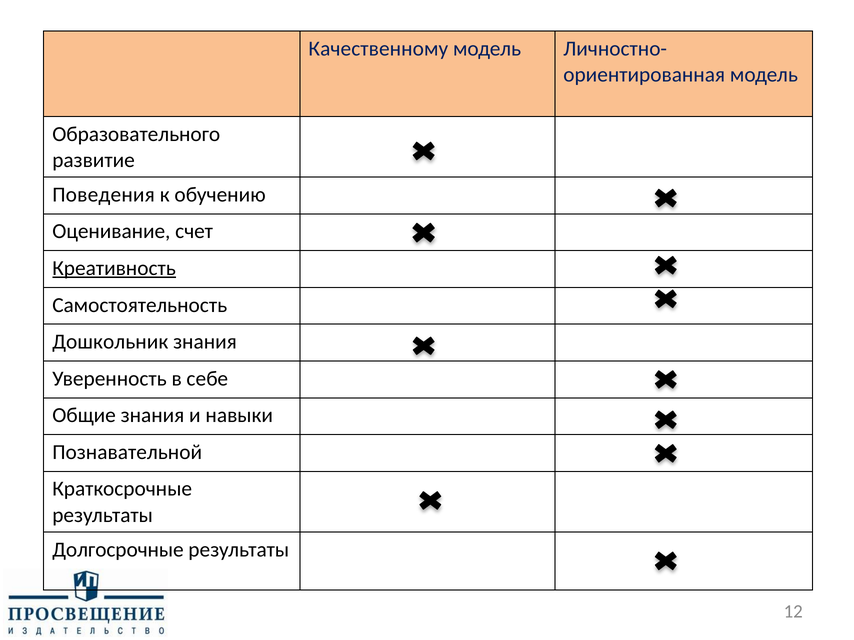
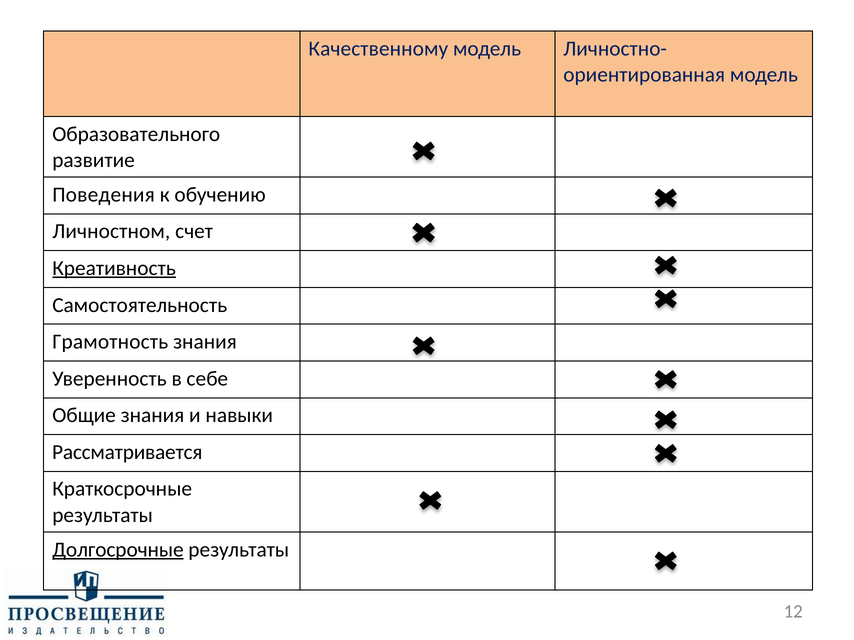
Оценивание: Оценивание -> Личностном
Дошкольник: Дошкольник -> Грамотность
Познавательной: Познавательной -> Рассматривается
Долгосрочные underline: none -> present
